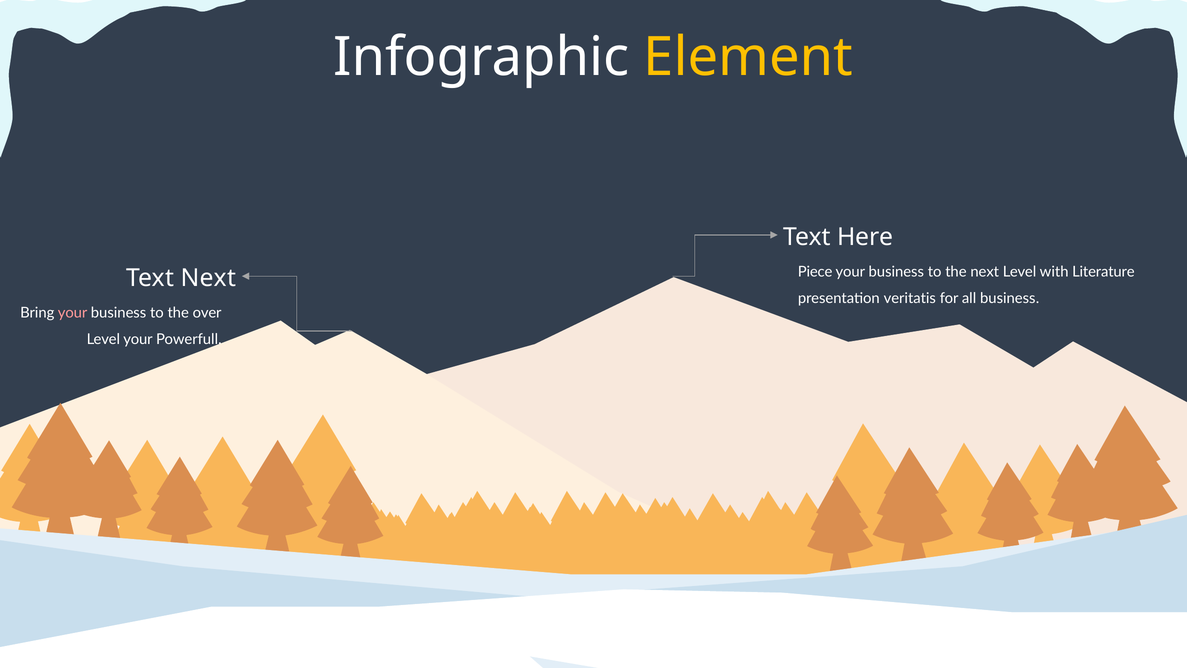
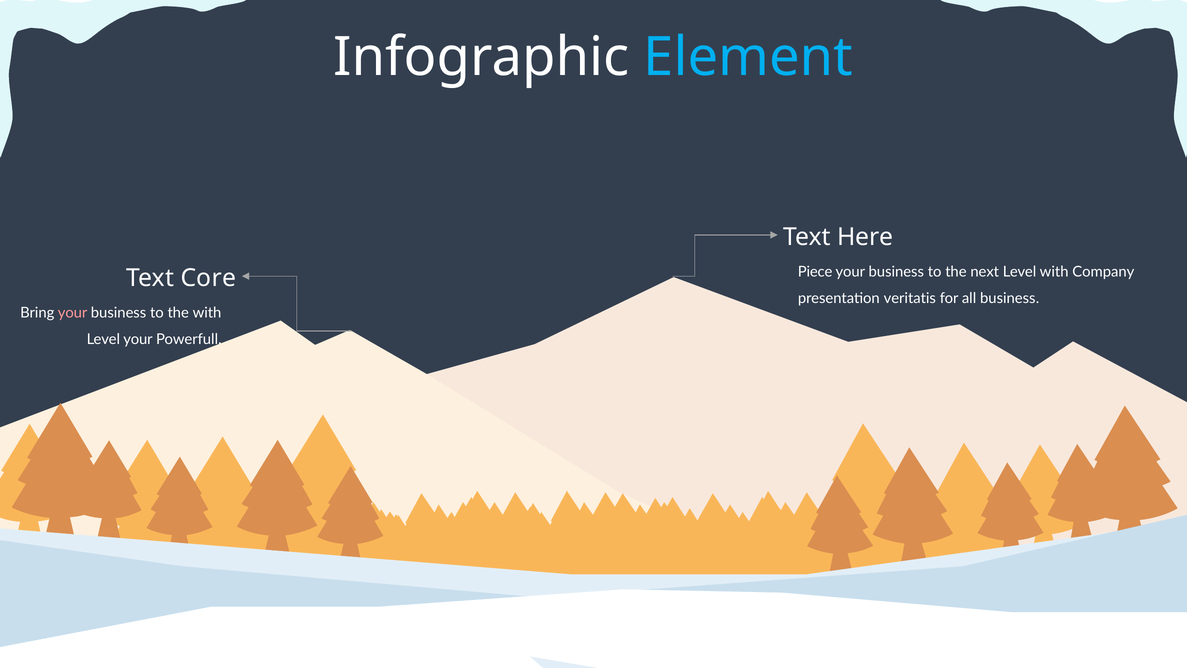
Element colour: yellow -> light blue
Literature: Literature -> Company
Text Next: Next -> Core
the over: over -> with
